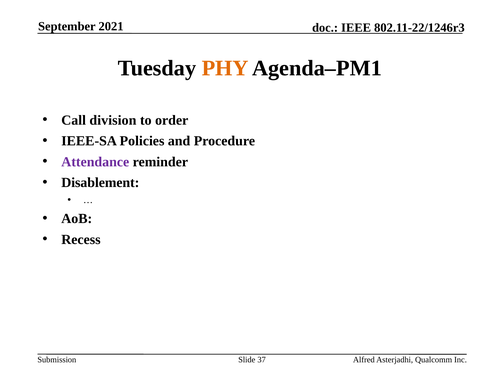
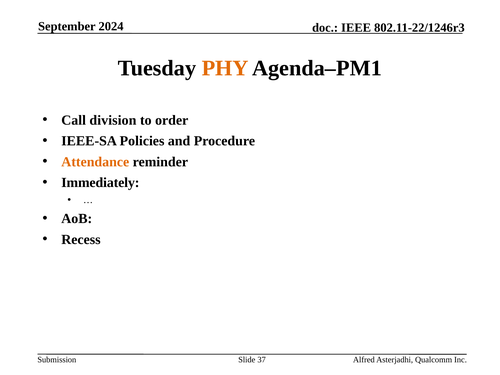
2021: 2021 -> 2024
Attendance colour: purple -> orange
Disablement: Disablement -> Immediately
